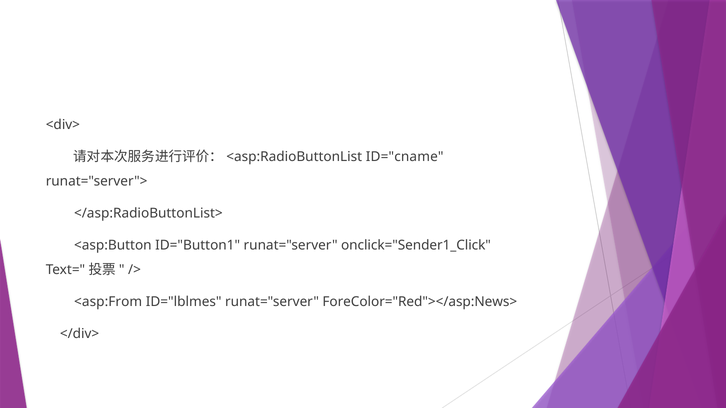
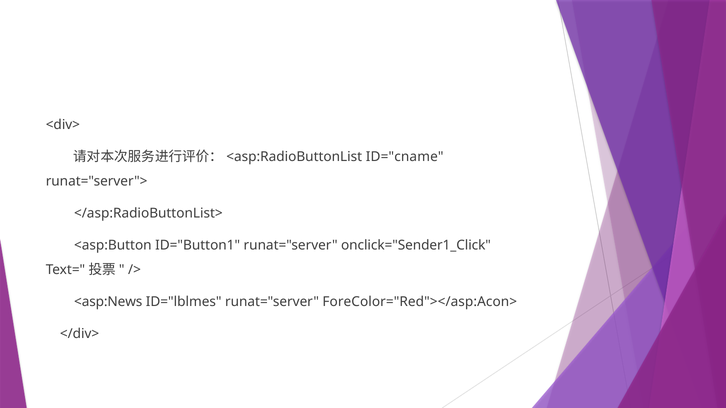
<asp:From: <asp:From -> <asp:News
ForeColor="Red"></asp:News>: ForeColor="Red"></asp:News> -> ForeColor="Red"></asp:Acon>
